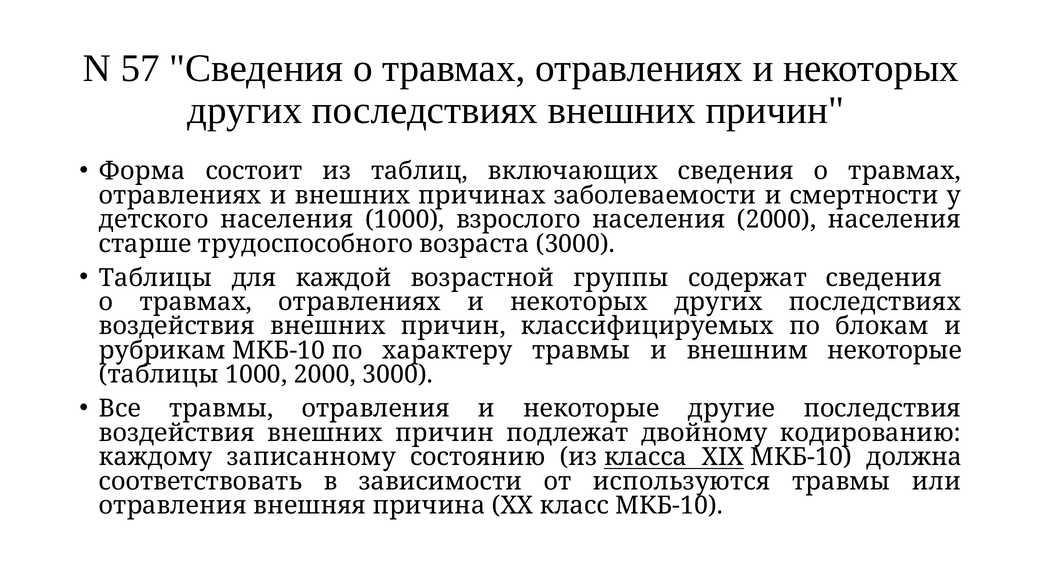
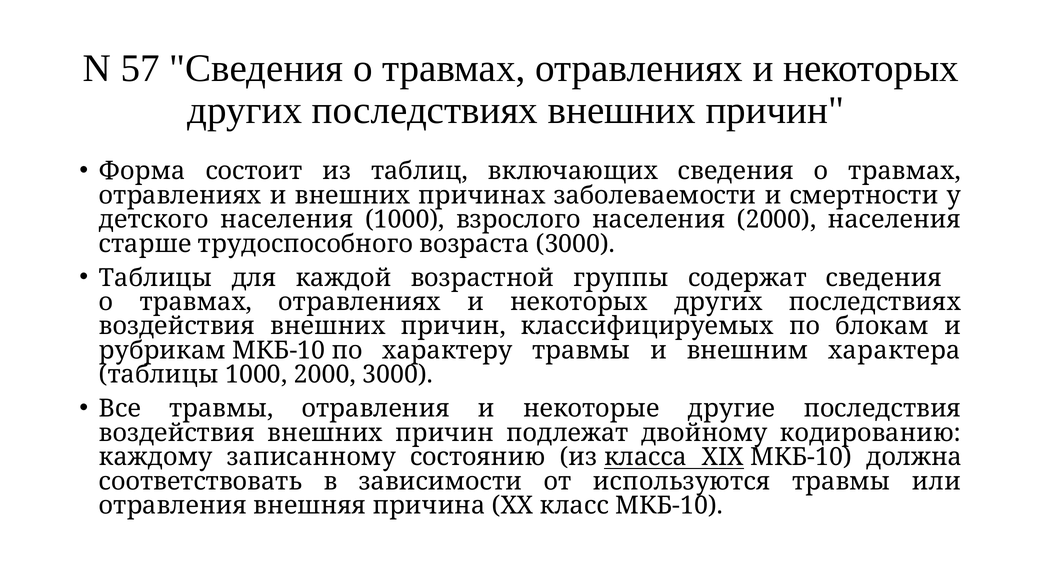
внешним некоторые: некоторые -> характера
